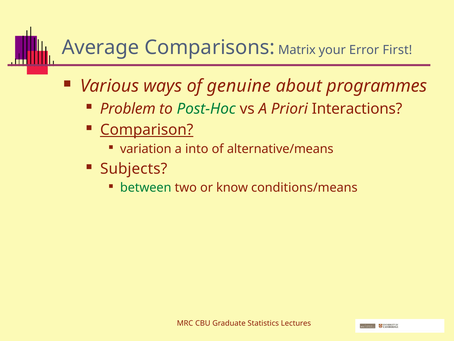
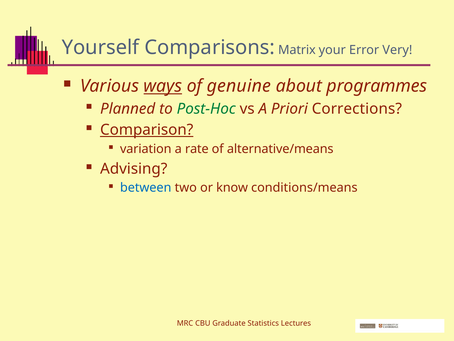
Average: Average -> Yourself
First: First -> Very
ways underline: none -> present
Problem: Problem -> Planned
Interactions: Interactions -> Corrections
into: into -> rate
Subjects: Subjects -> Advising
between colour: green -> blue
